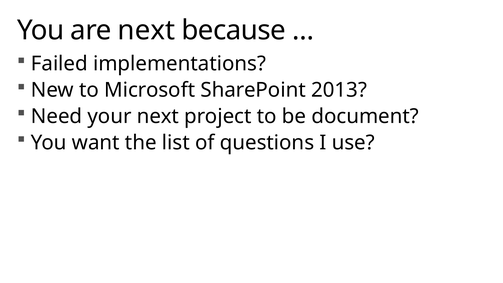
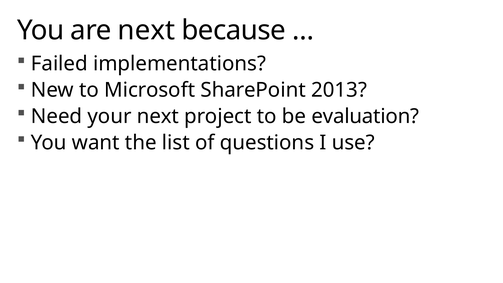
document: document -> evaluation
